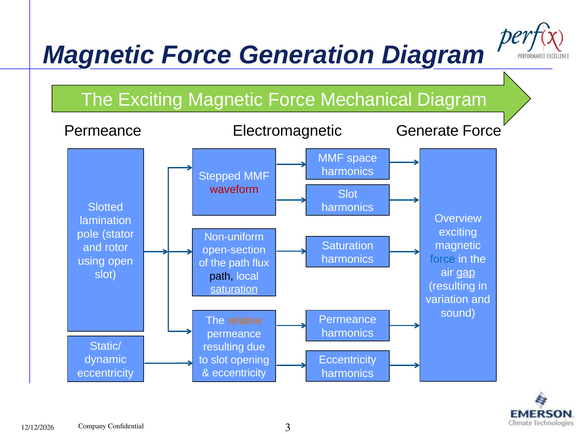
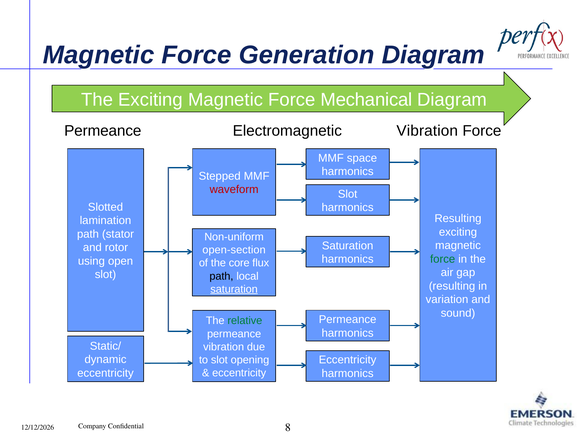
Electromagnetic Generate: Generate -> Vibration
Overview at (458, 219): Overview -> Resulting
pole at (88, 234): pole -> path
force at (443, 259) colour: blue -> green
the path: path -> core
gap underline: present -> none
relative colour: orange -> green
resulting at (224, 347): resulting -> vibration
3: 3 -> 8
